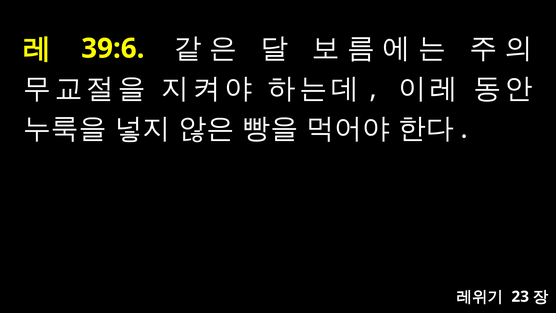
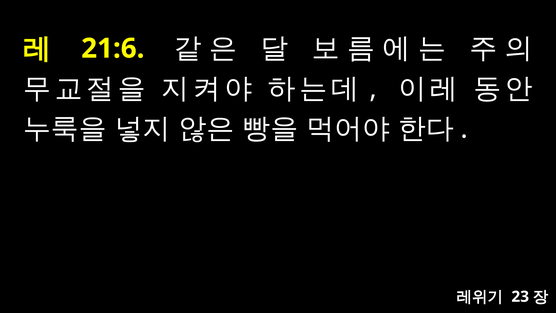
39:6: 39:6 -> 21:6
